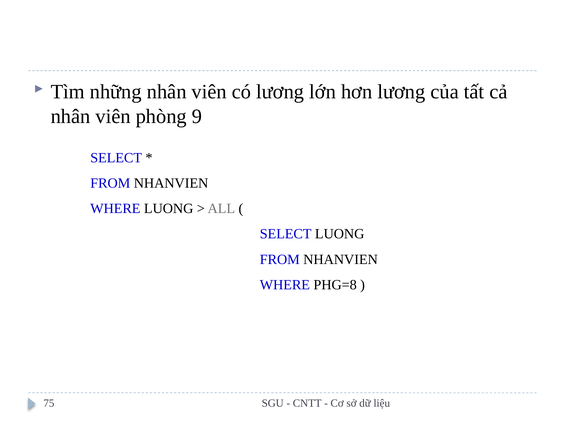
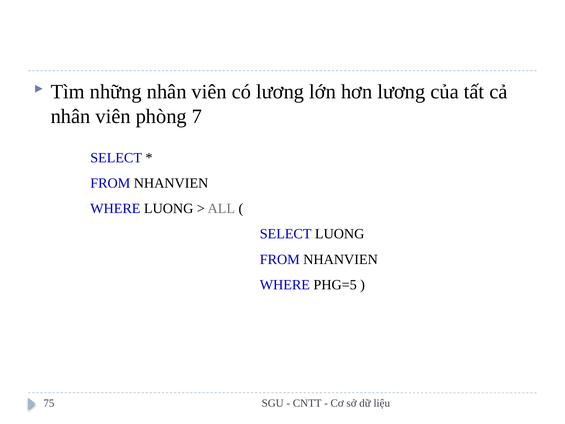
9: 9 -> 7
PHG=8: PHG=8 -> PHG=5
